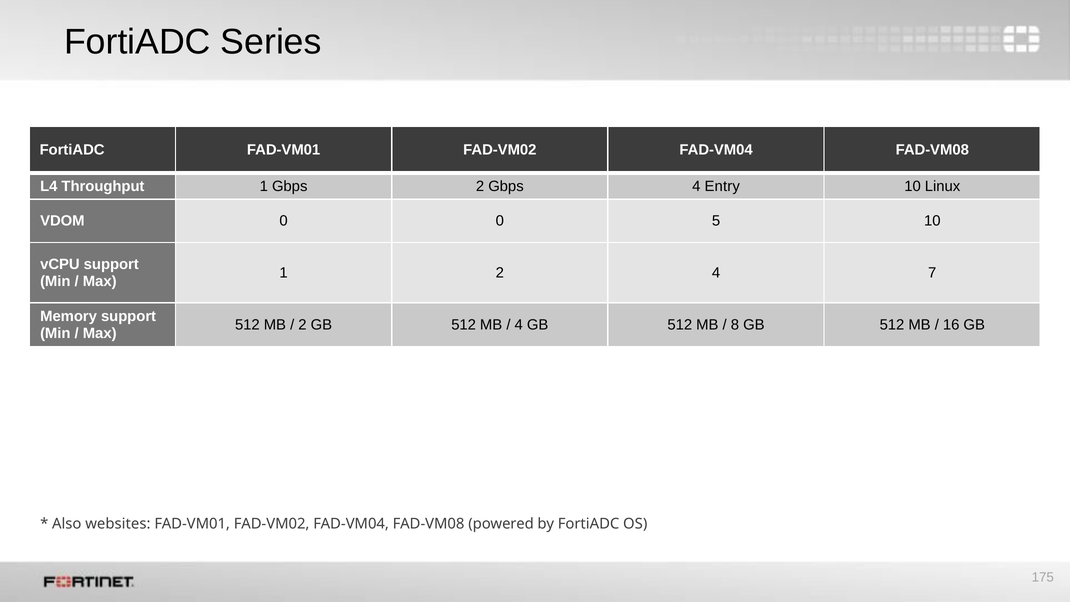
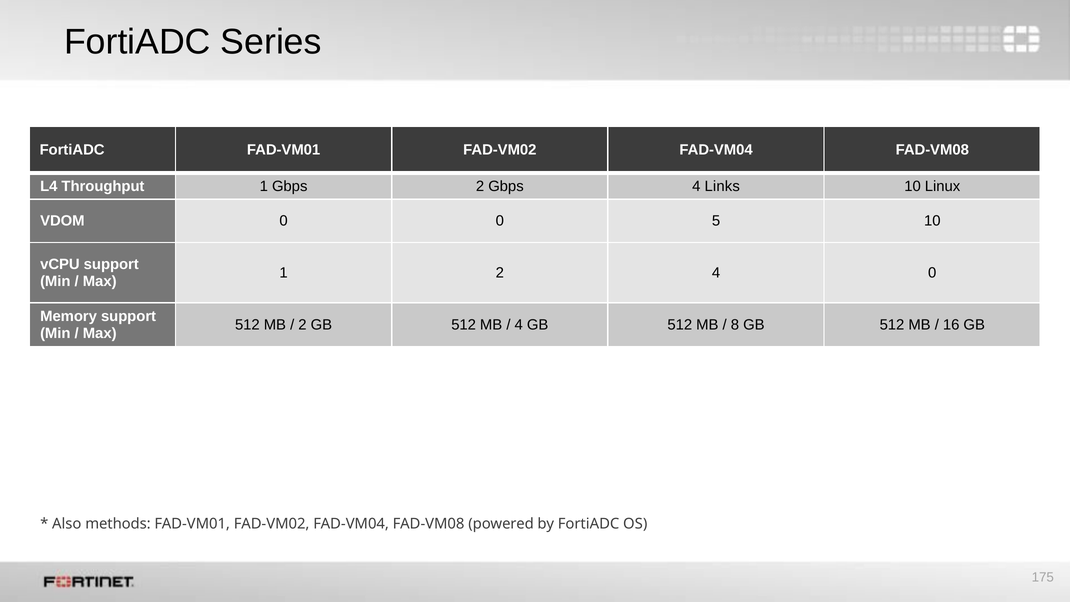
Entry: Entry -> Links
4 7: 7 -> 0
websites: websites -> methods
